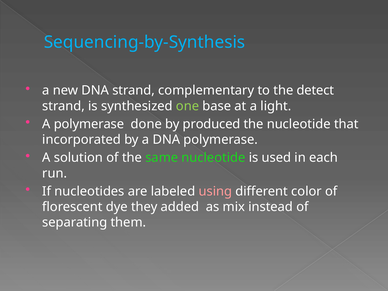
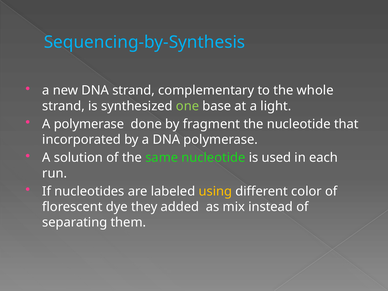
detect: detect -> whole
produced: produced -> fragment
using colour: pink -> yellow
